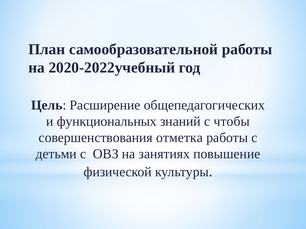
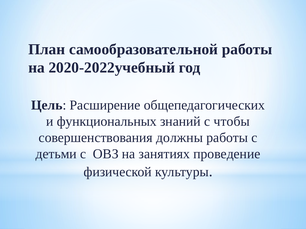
отметка: отметка -> должны
повышение: повышение -> проведение
